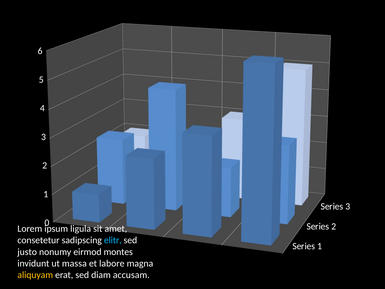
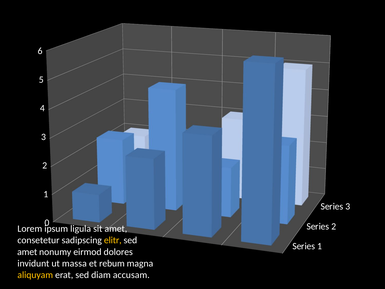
elitr colour: light blue -> yellow
justo at (27, 252): justo -> amet
montes: montes -> dolores
labore: labore -> rebum
